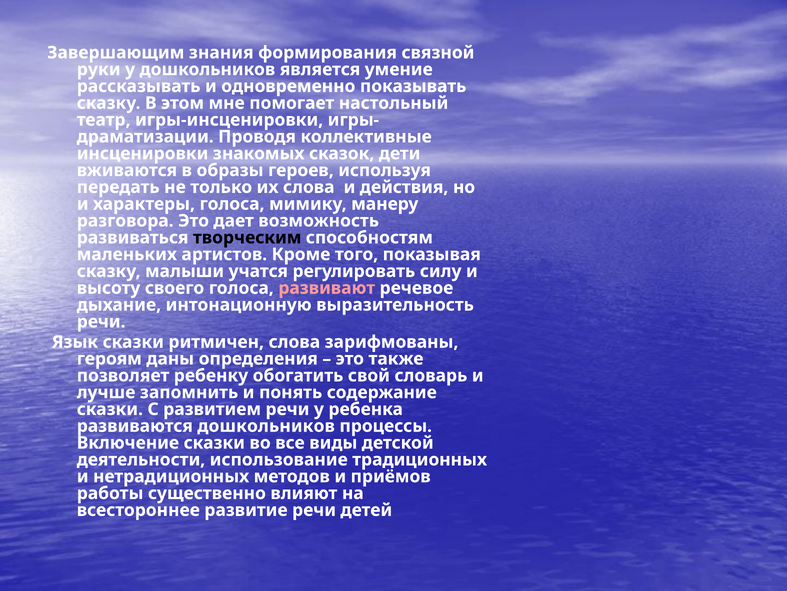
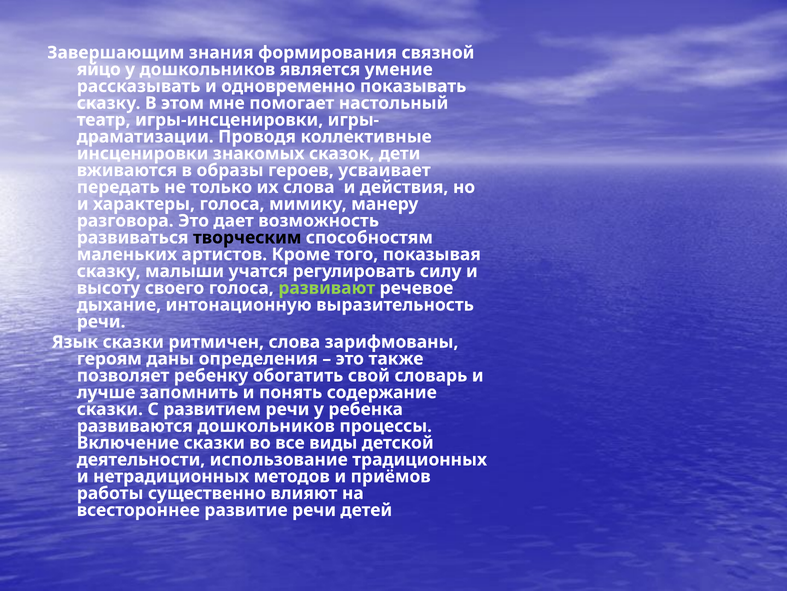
руки: руки -> яйцо
используя: используя -> усваивает
развивают colour: pink -> light green
